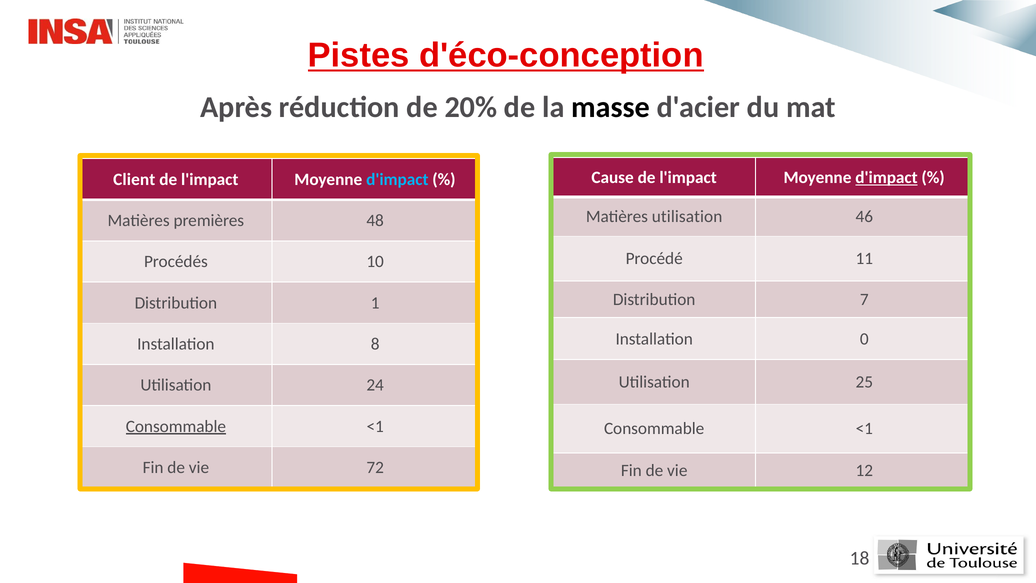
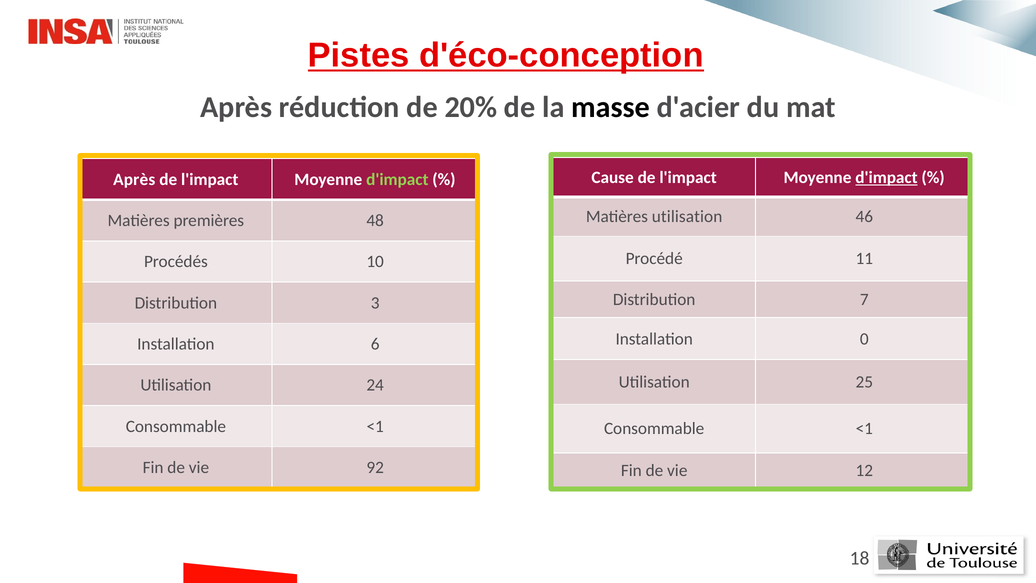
Client at (134, 179): Client -> Après
d'impact at (397, 179) colour: light blue -> light green
1: 1 -> 3
8: 8 -> 6
Consommable at (176, 426) underline: present -> none
72: 72 -> 92
